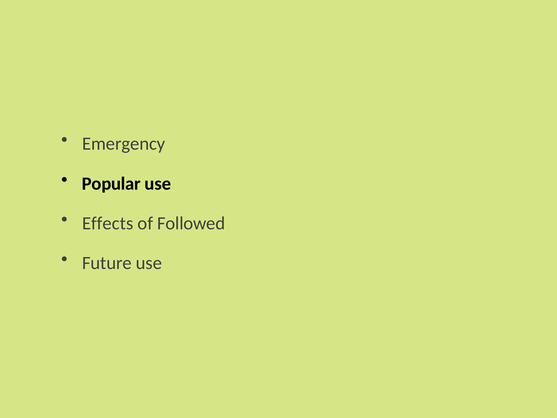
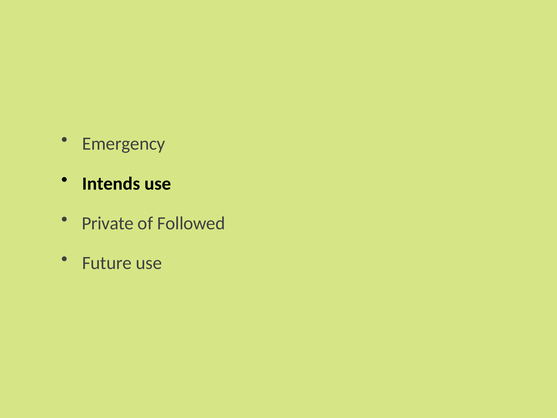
Popular: Popular -> Intends
Effects: Effects -> Private
